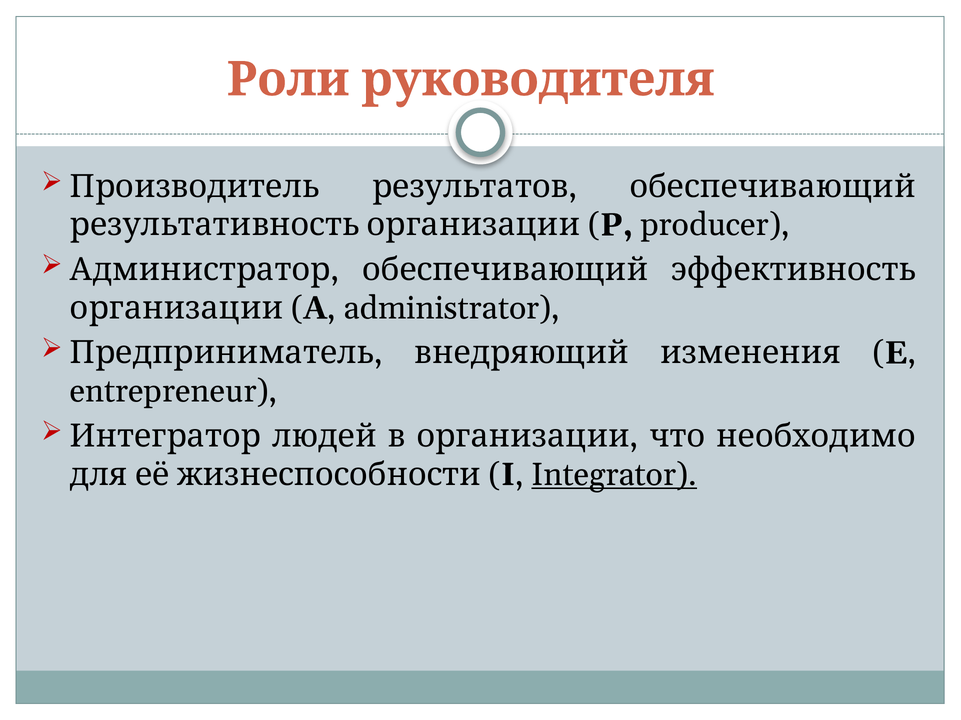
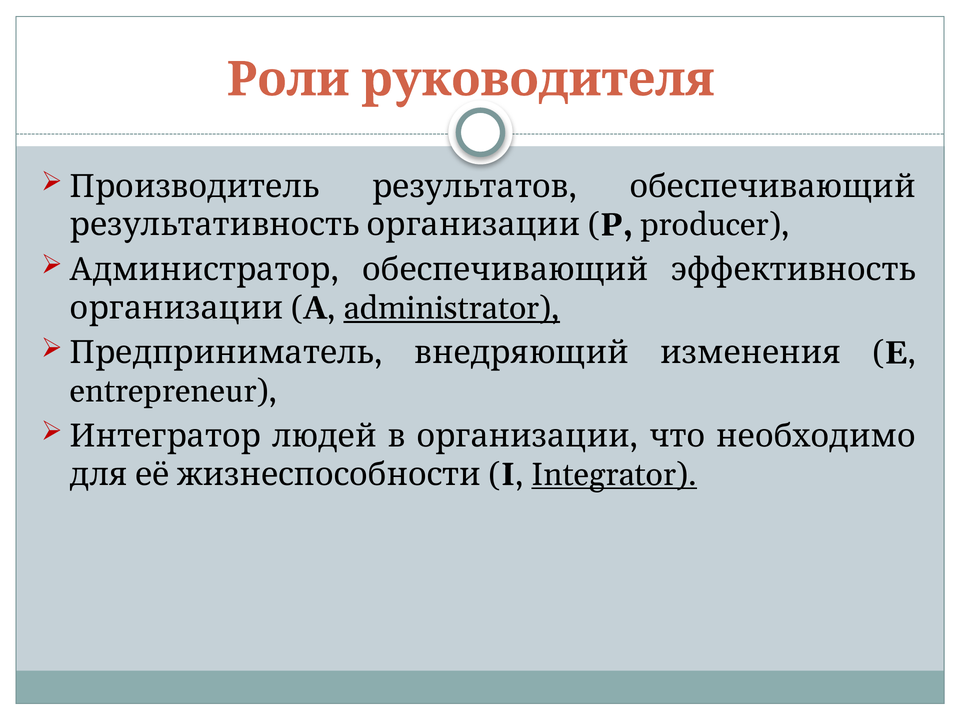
administrator underline: none -> present
